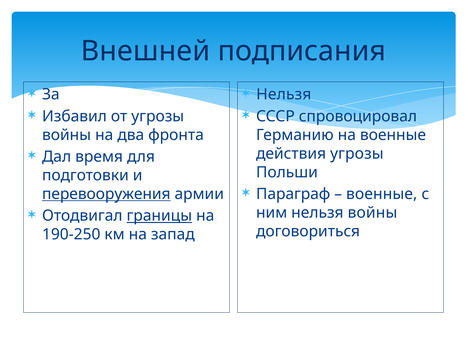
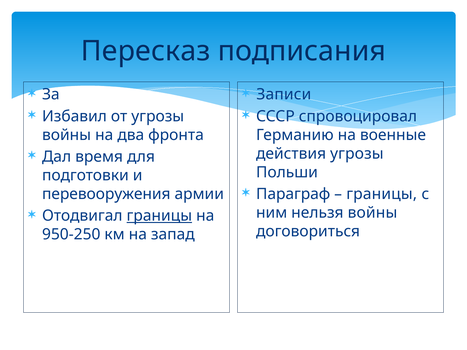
Внешней: Внешней -> Пересказ
Нельзя at (284, 94): Нельзя -> Записи
военные at (382, 194): военные -> границы
перевооружения underline: present -> none
190-250: 190-250 -> 950-250
